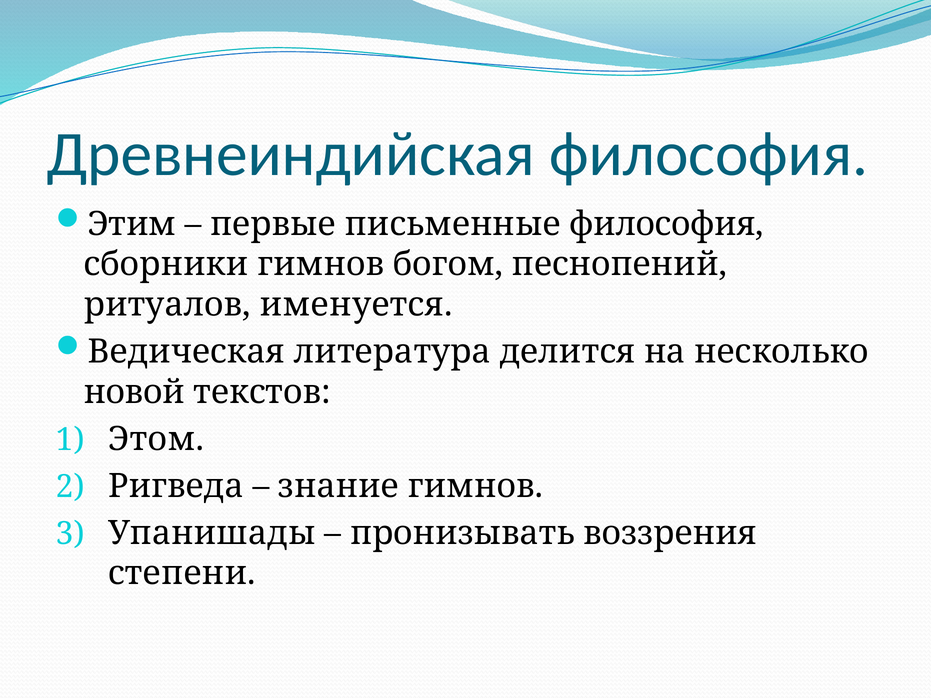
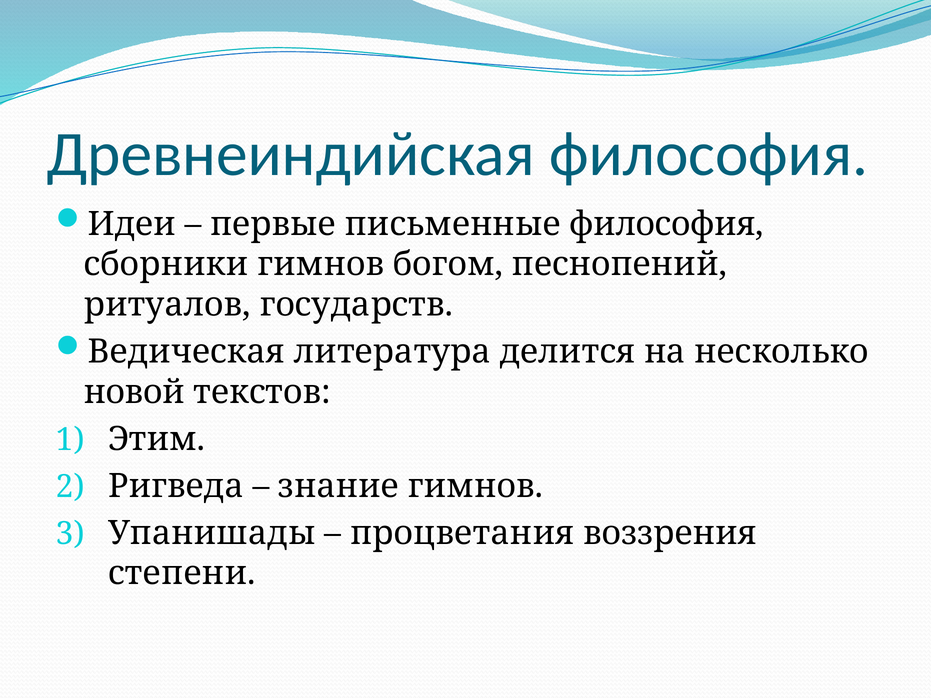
Этим: Этим -> Идеи
именуется: именуется -> государств
Этом: Этом -> Этим
пронизывать: пронизывать -> процветания
